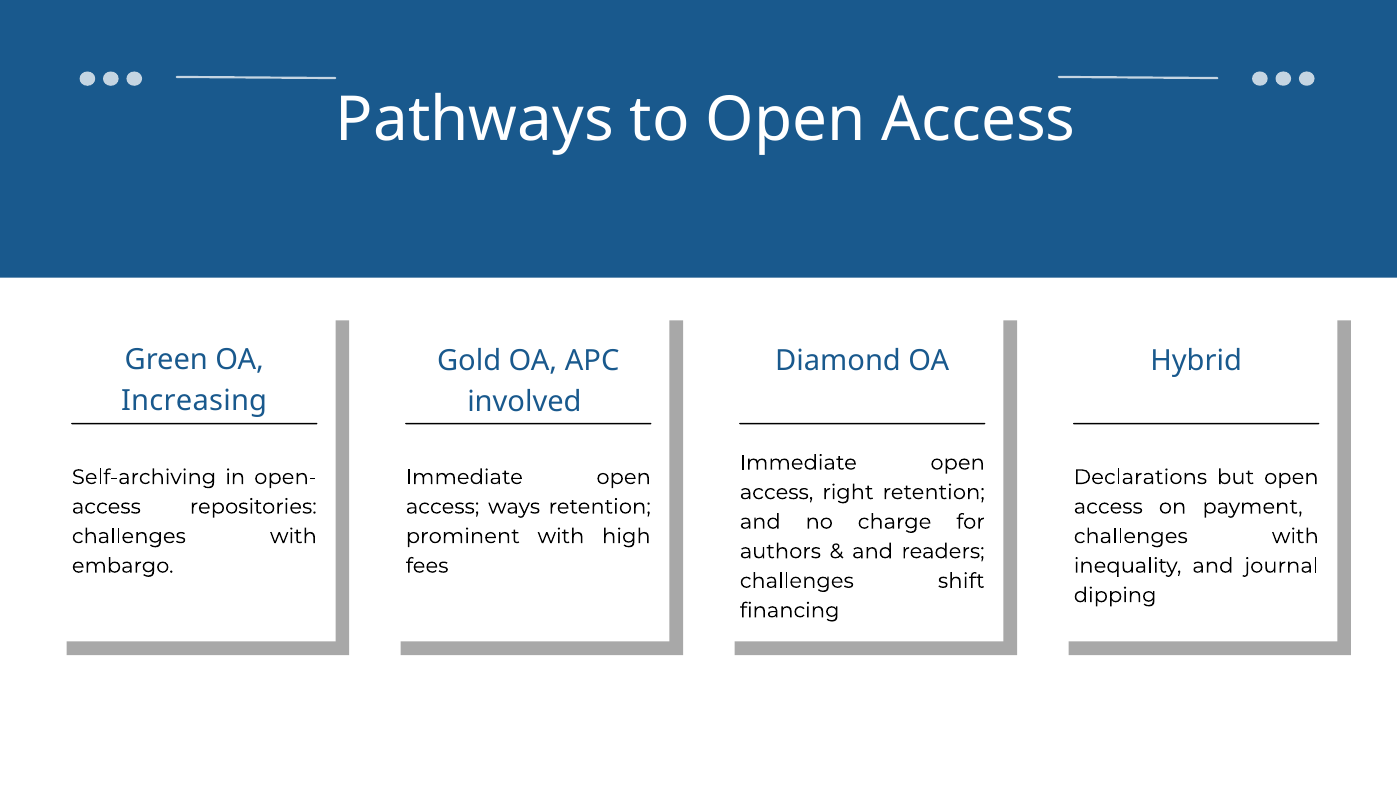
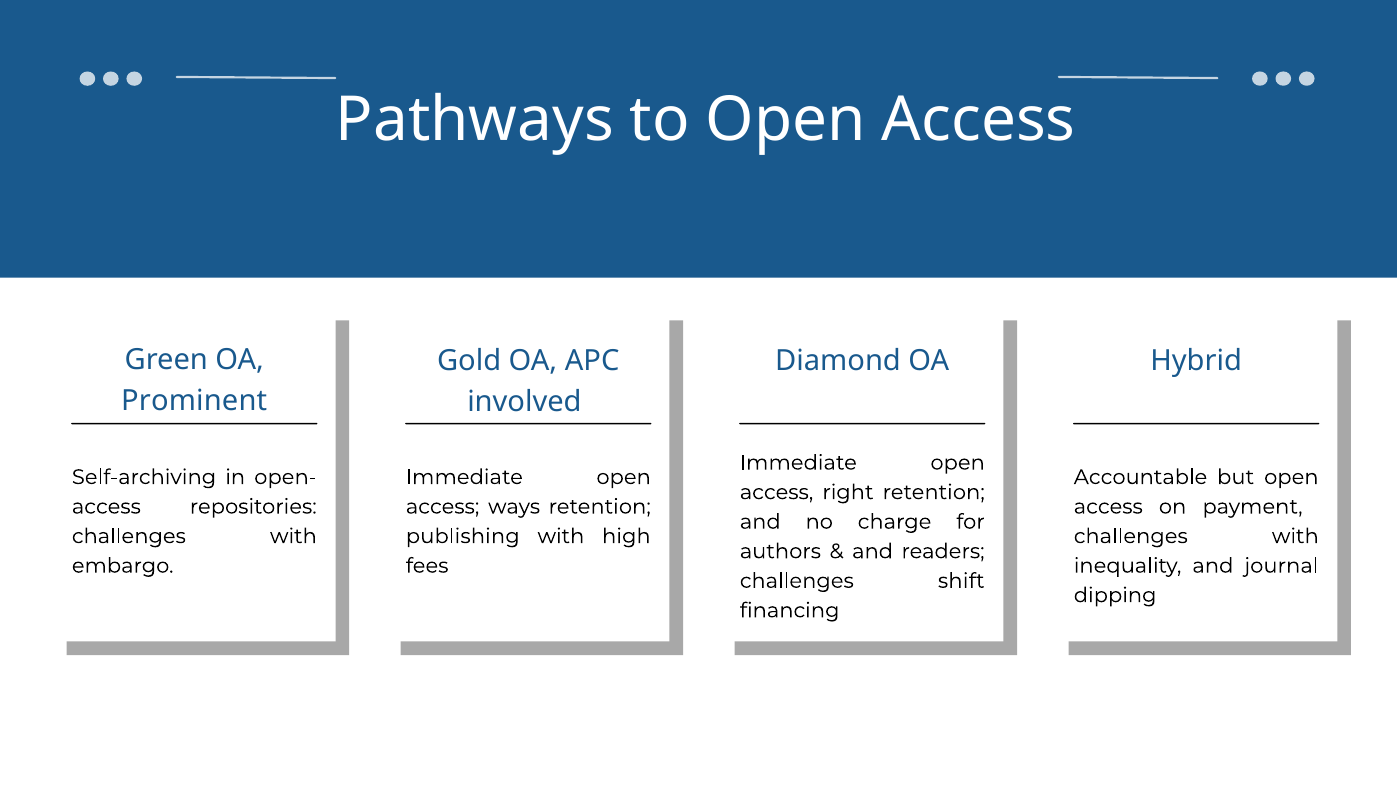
Increasing: Increasing -> Prominent
Declarations: Declarations -> Accountable
prominent: prominent -> publishing
